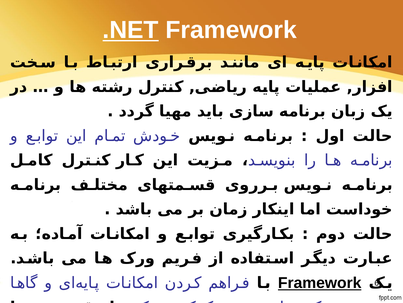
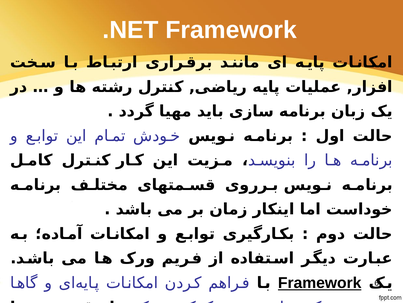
.NET underline: present -> none
